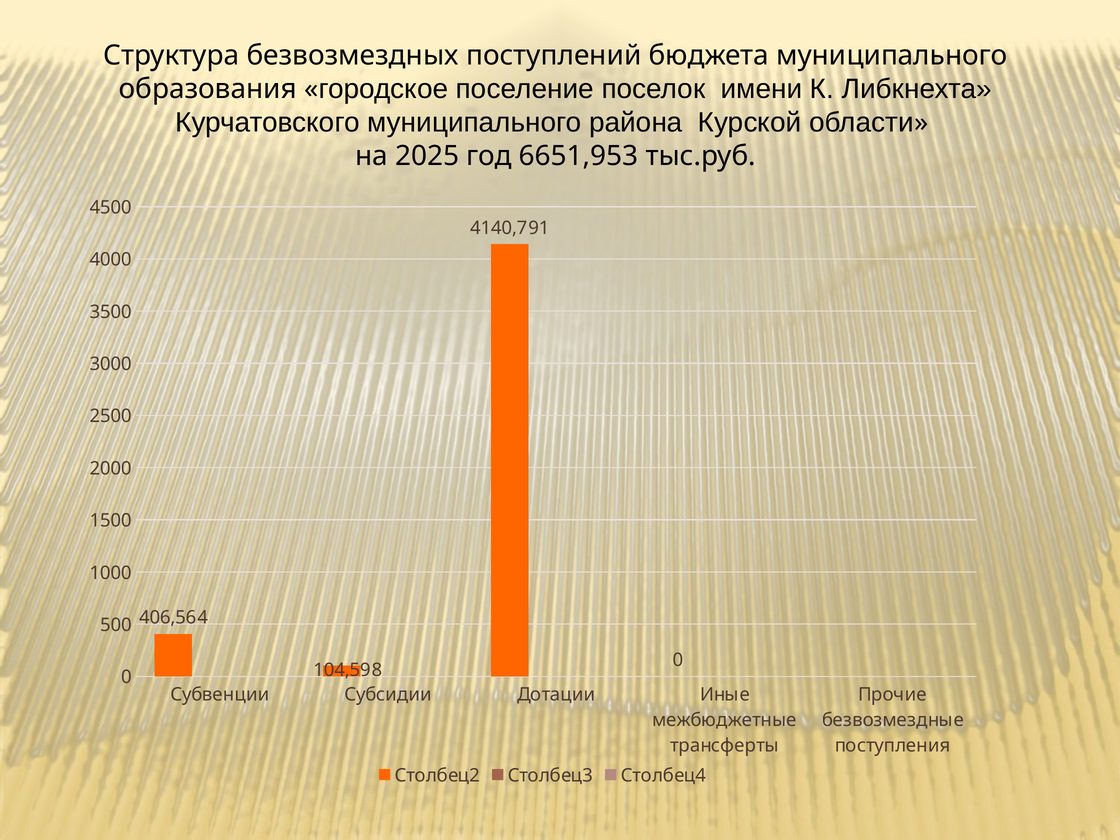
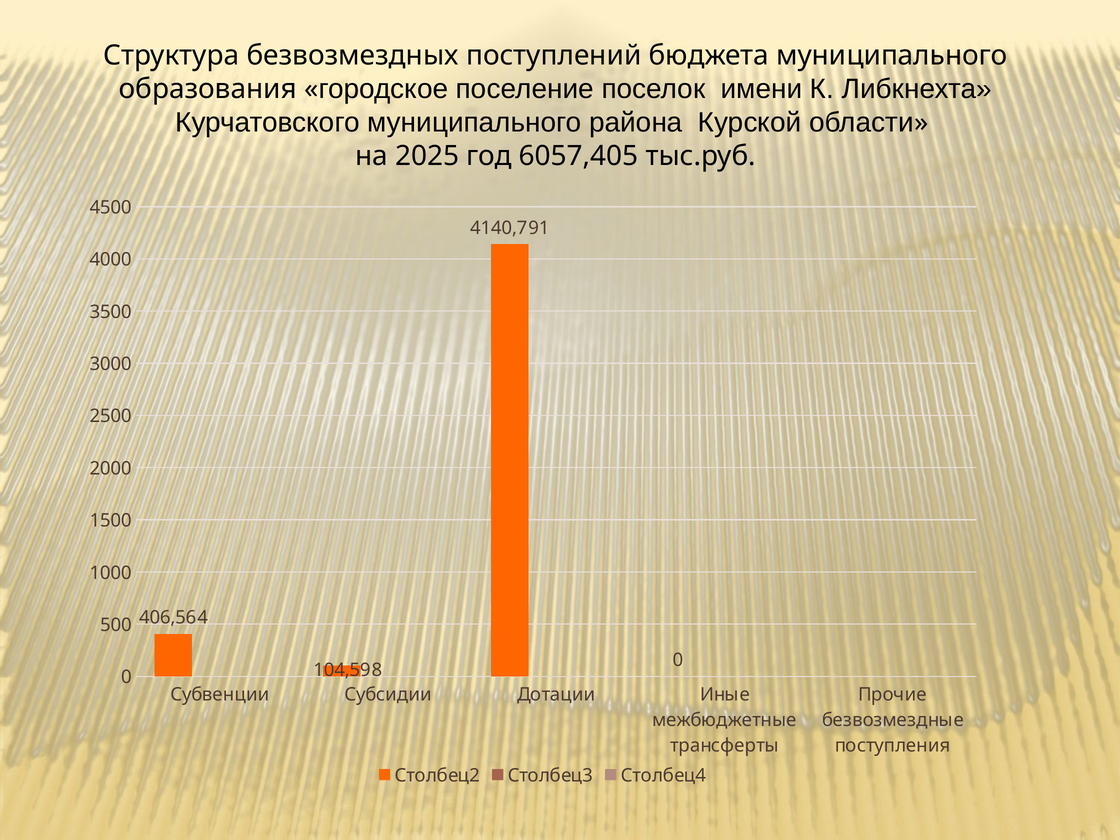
6651,953: 6651,953 -> 6057,405
